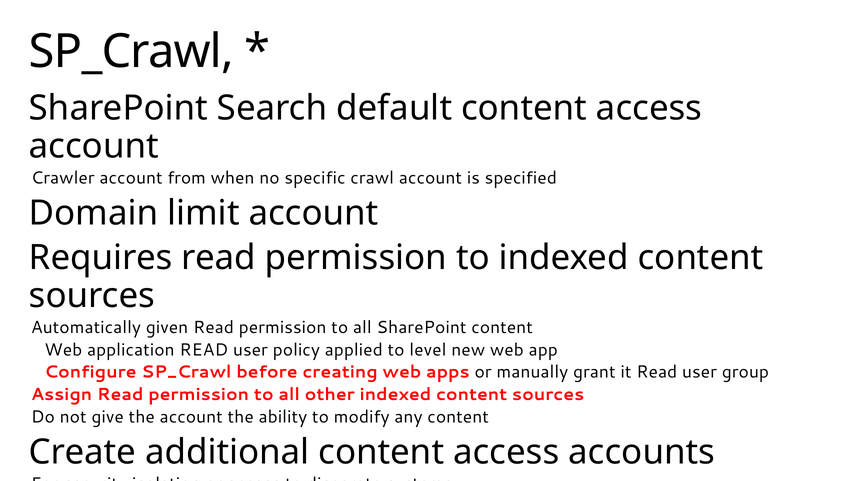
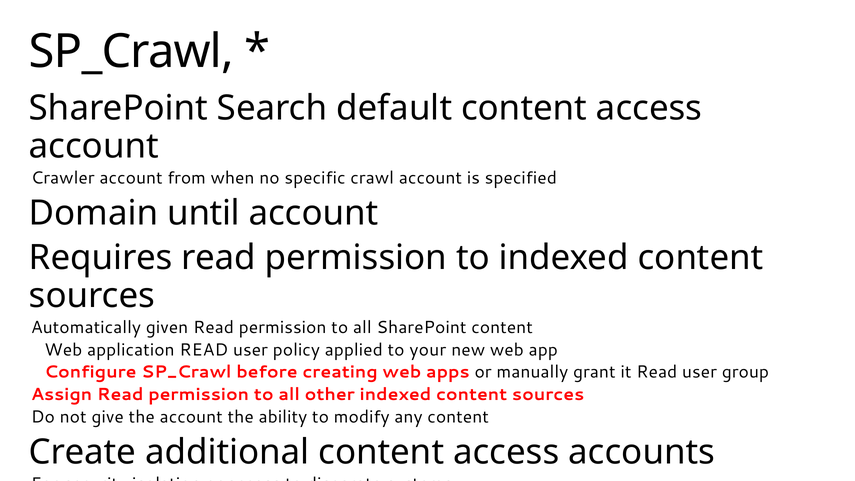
limit: limit -> until
level: level -> your
